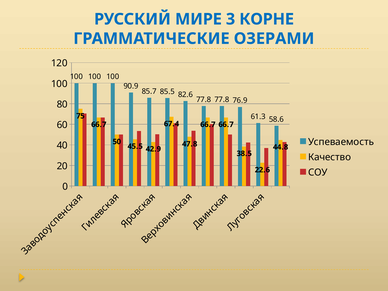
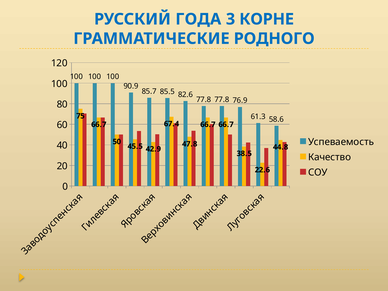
МИРЕ: МИРЕ -> ГОДА
ОЗЕРАМИ: ОЗЕРАМИ -> РОДНОГО
